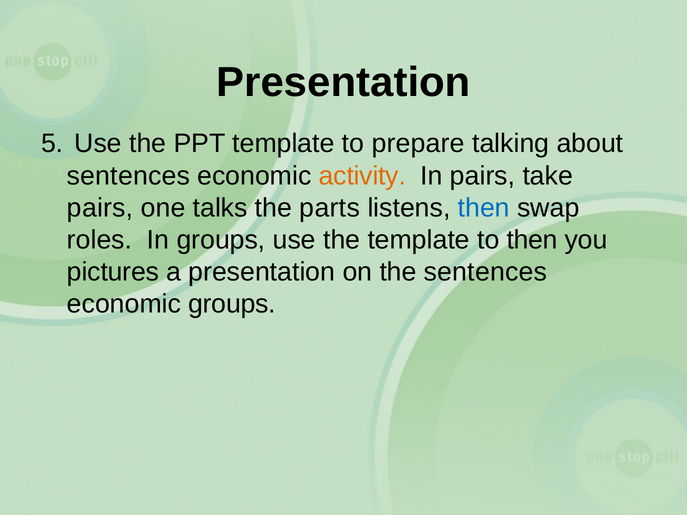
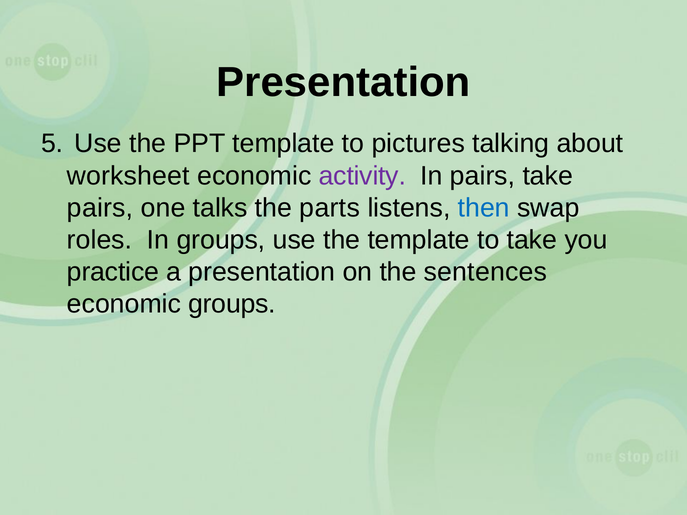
prepare: prepare -> pictures
sentences at (128, 176): sentences -> worksheet
activity colour: orange -> purple
to then: then -> take
pictures: pictures -> practice
